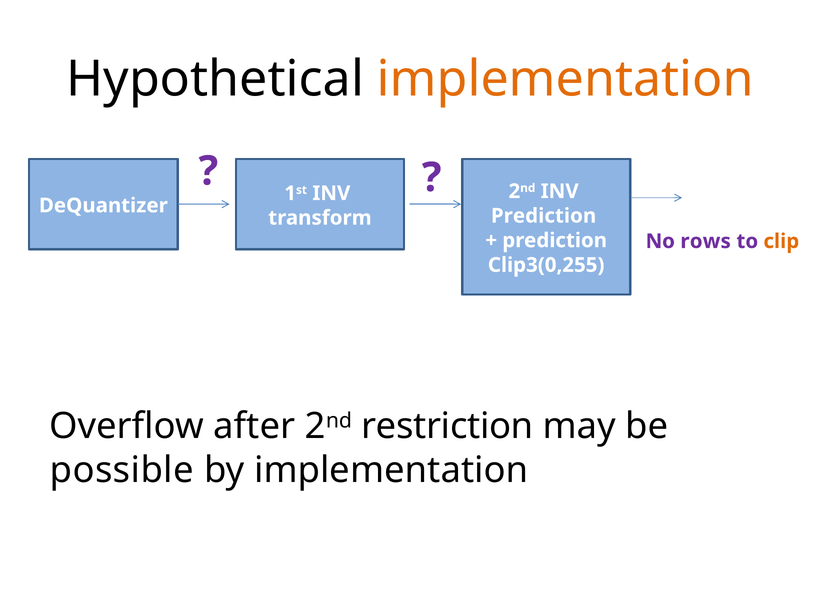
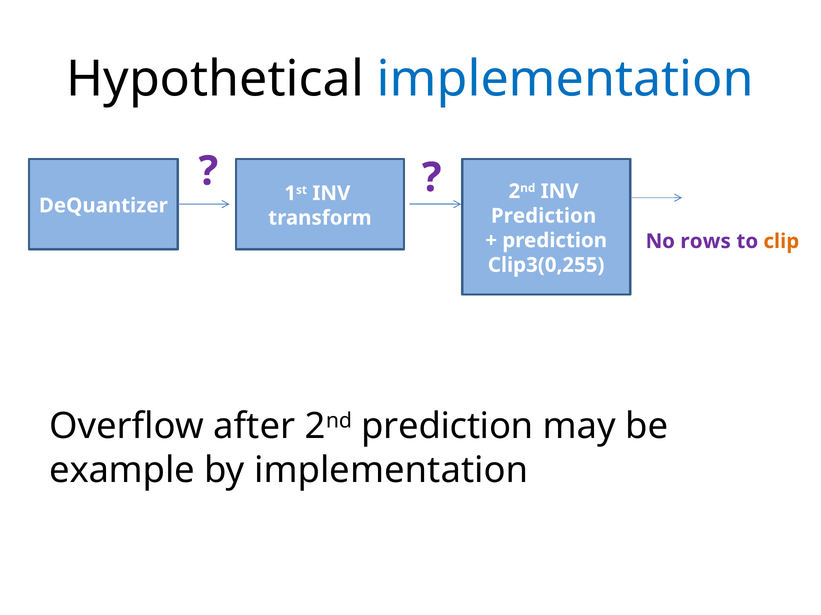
implementation at (565, 79) colour: orange -> blue
2nd restriction: restriction -> prediction
possible: possible -> example
